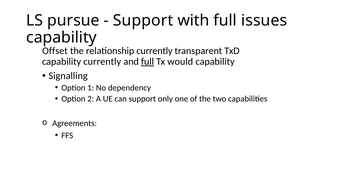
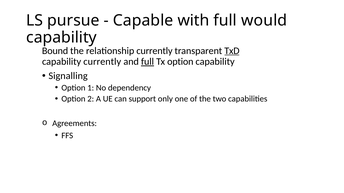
Support at (143, 20): Support -> Capable
issues: issues -> would
Offset: Offset -> Bound
TxD underline: none -> present
Tx would: would -> option
